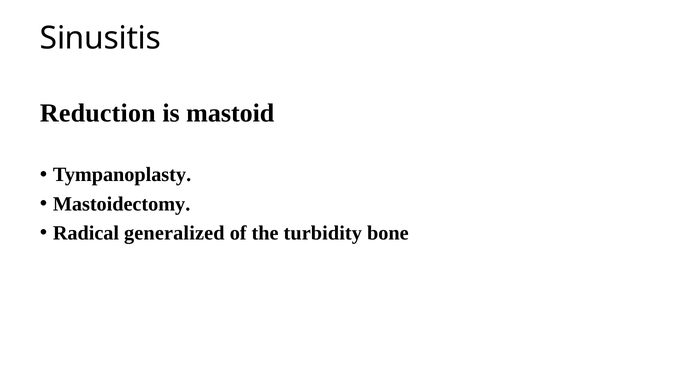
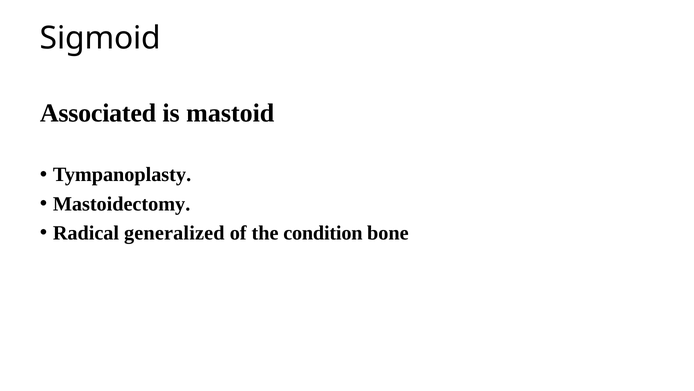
Sinusitis: Sinusitis -> Sigmoid
Reduction: Reduction -> Associated
turbidity: turbidity -> condition
